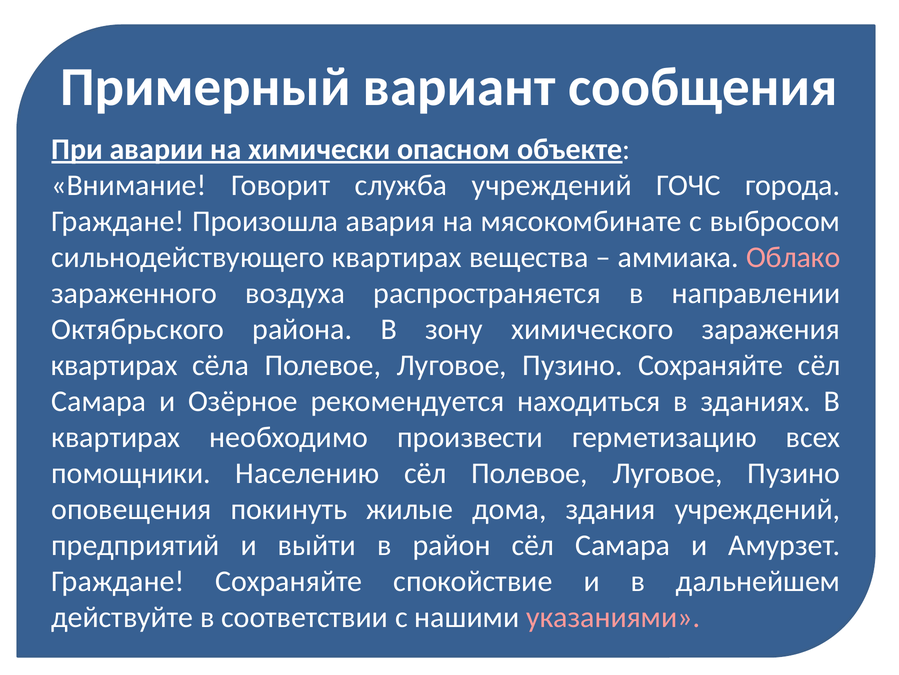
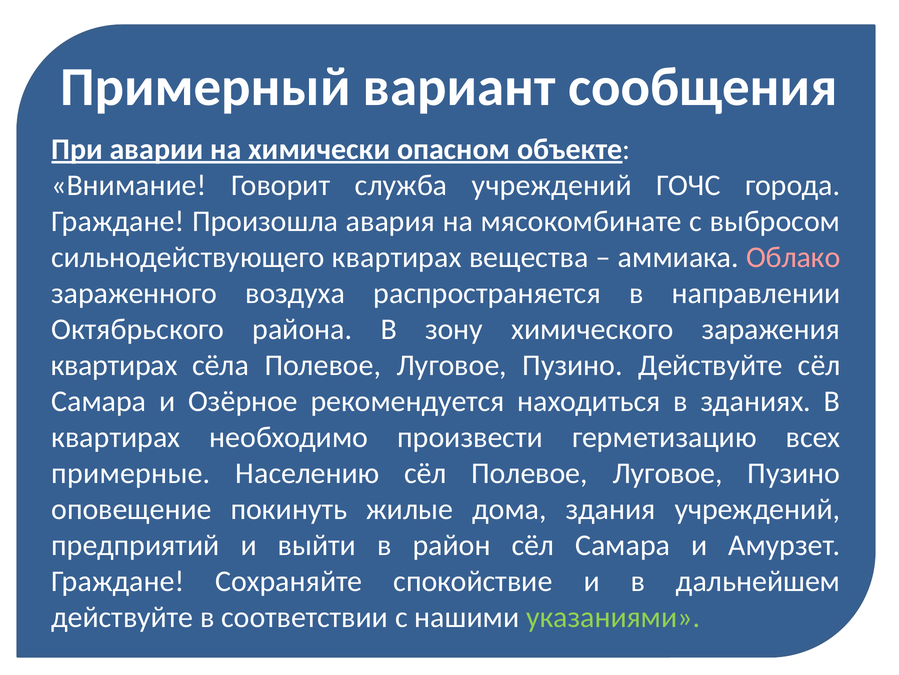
Пузино Сохраняйте: Сохраняйте -> Действуйте
помощники: помощники -> примерные
оповещения: оповещения -> оповещение
указаниями colour: pink -> light green
